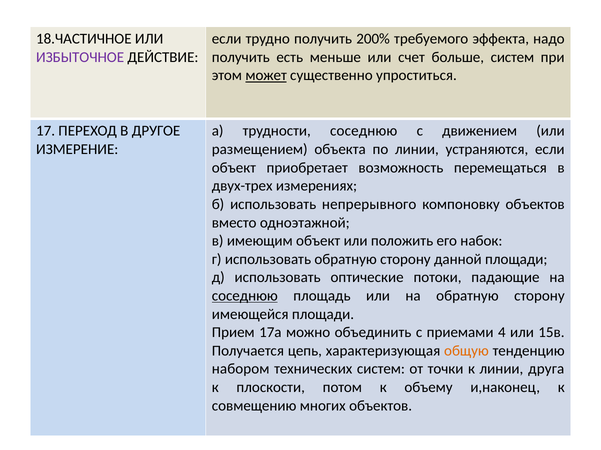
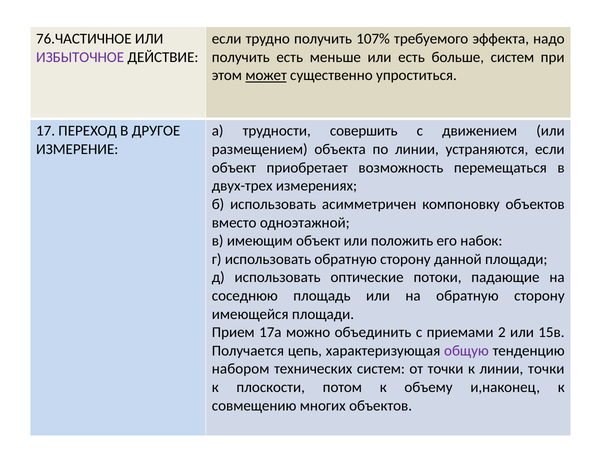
18.ЧАСТИЧНОЕ: 18.ЧАСТИЧНОЕ -> 76.ЧАСТИЧНОЕ
200%: 200% -> 107%
или счет: счет -> есть
трудности соседнюю: соседнюю -> совершить
непрерывного: непрерывного -> асимметричен
соседнюю at (245, 296) underline: present -> none
4: 4 -> 2
общую colour: orange -> purple
линии друга: друга -> точки
